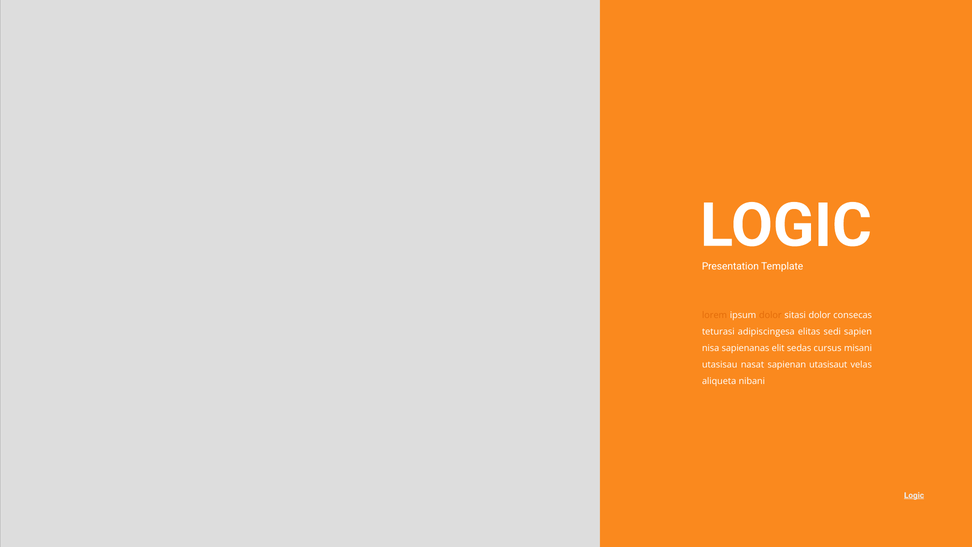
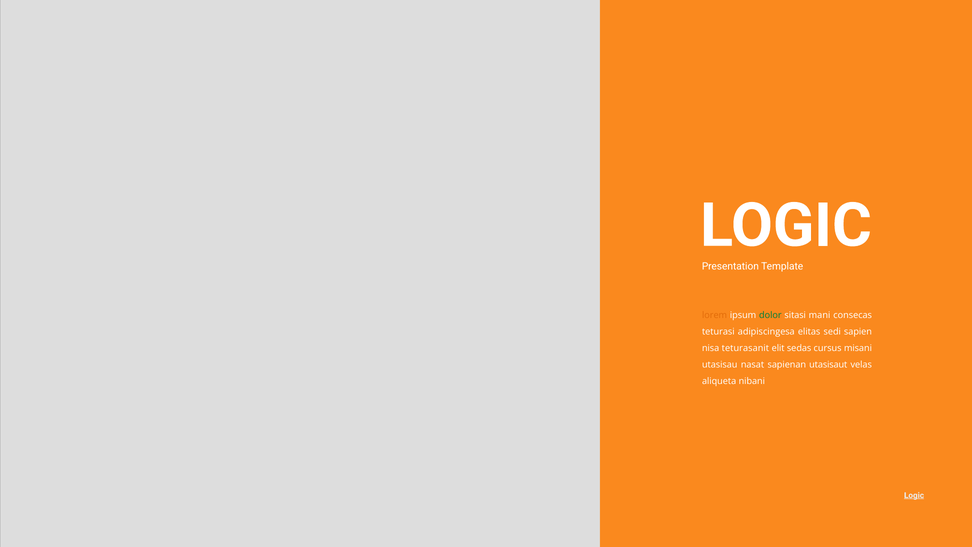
dolor at (770, 315) colour: orange -> green
sitasi dolor: dolor -> mani
sapienanas: sapienanas -> teturasanit
